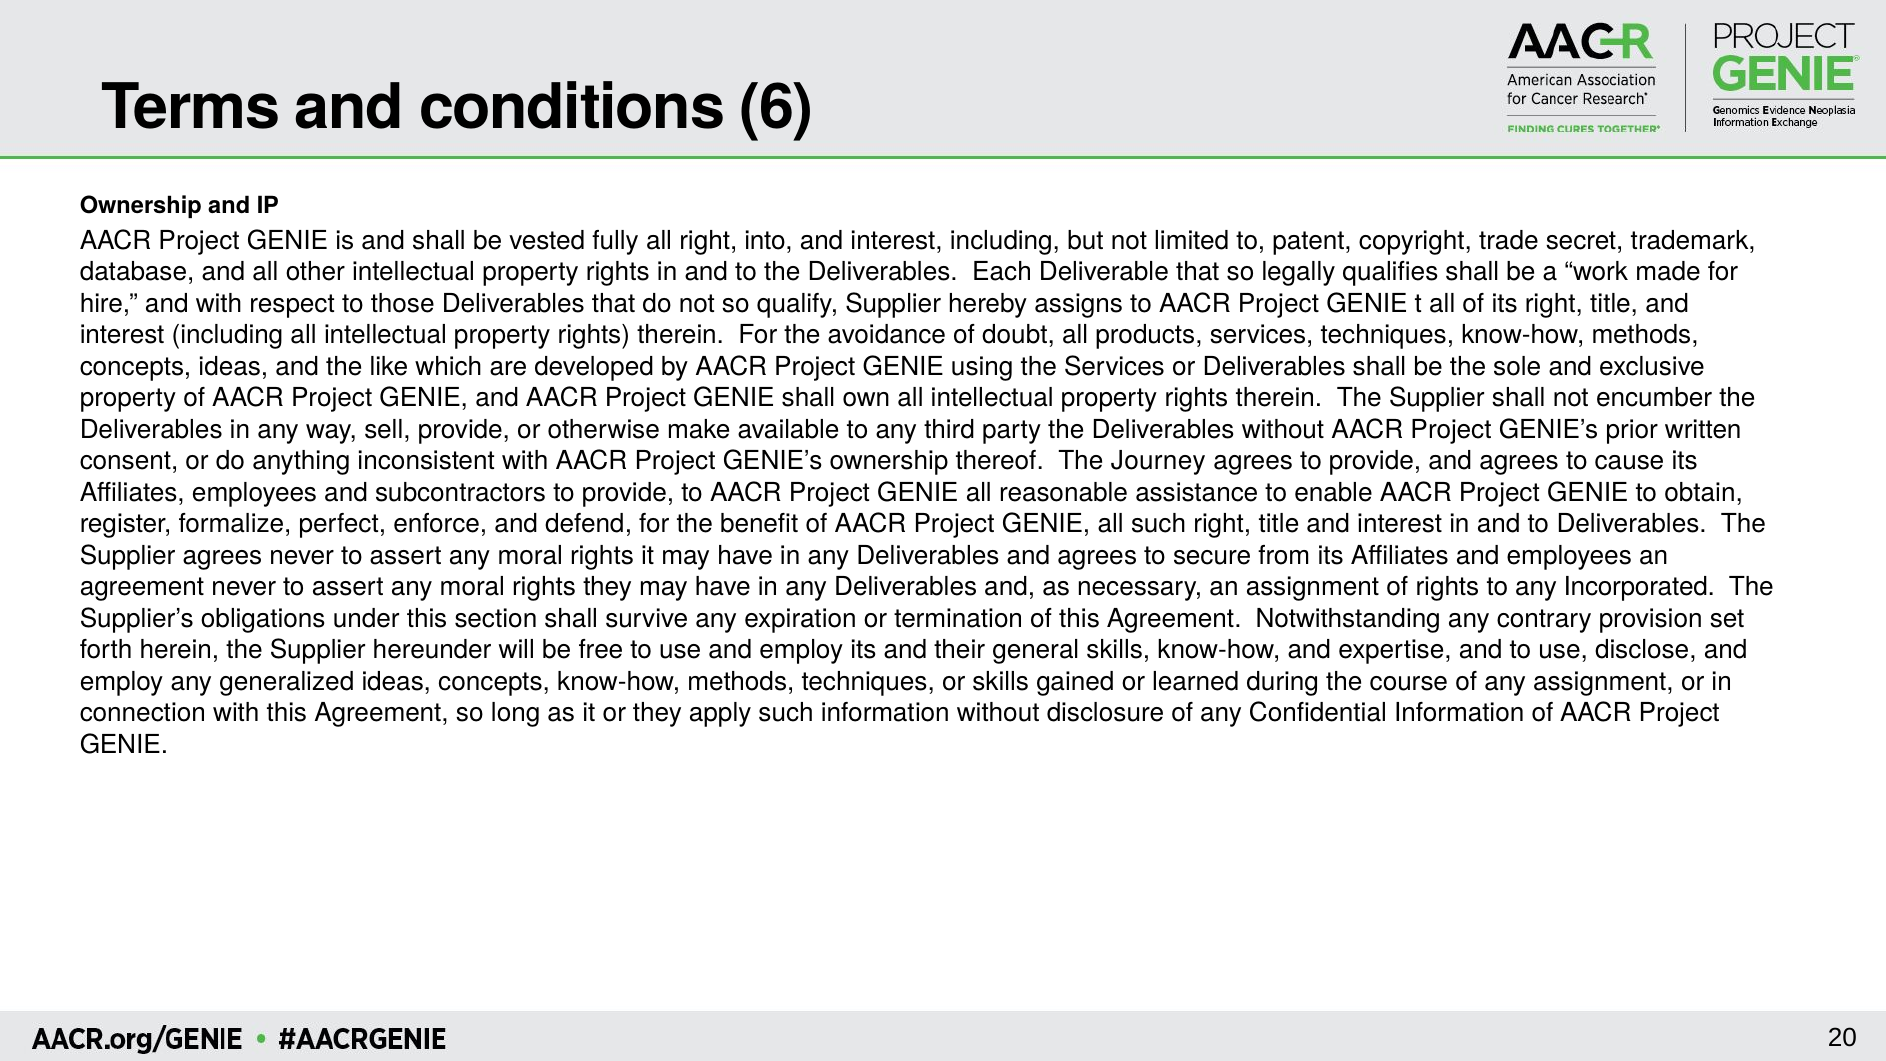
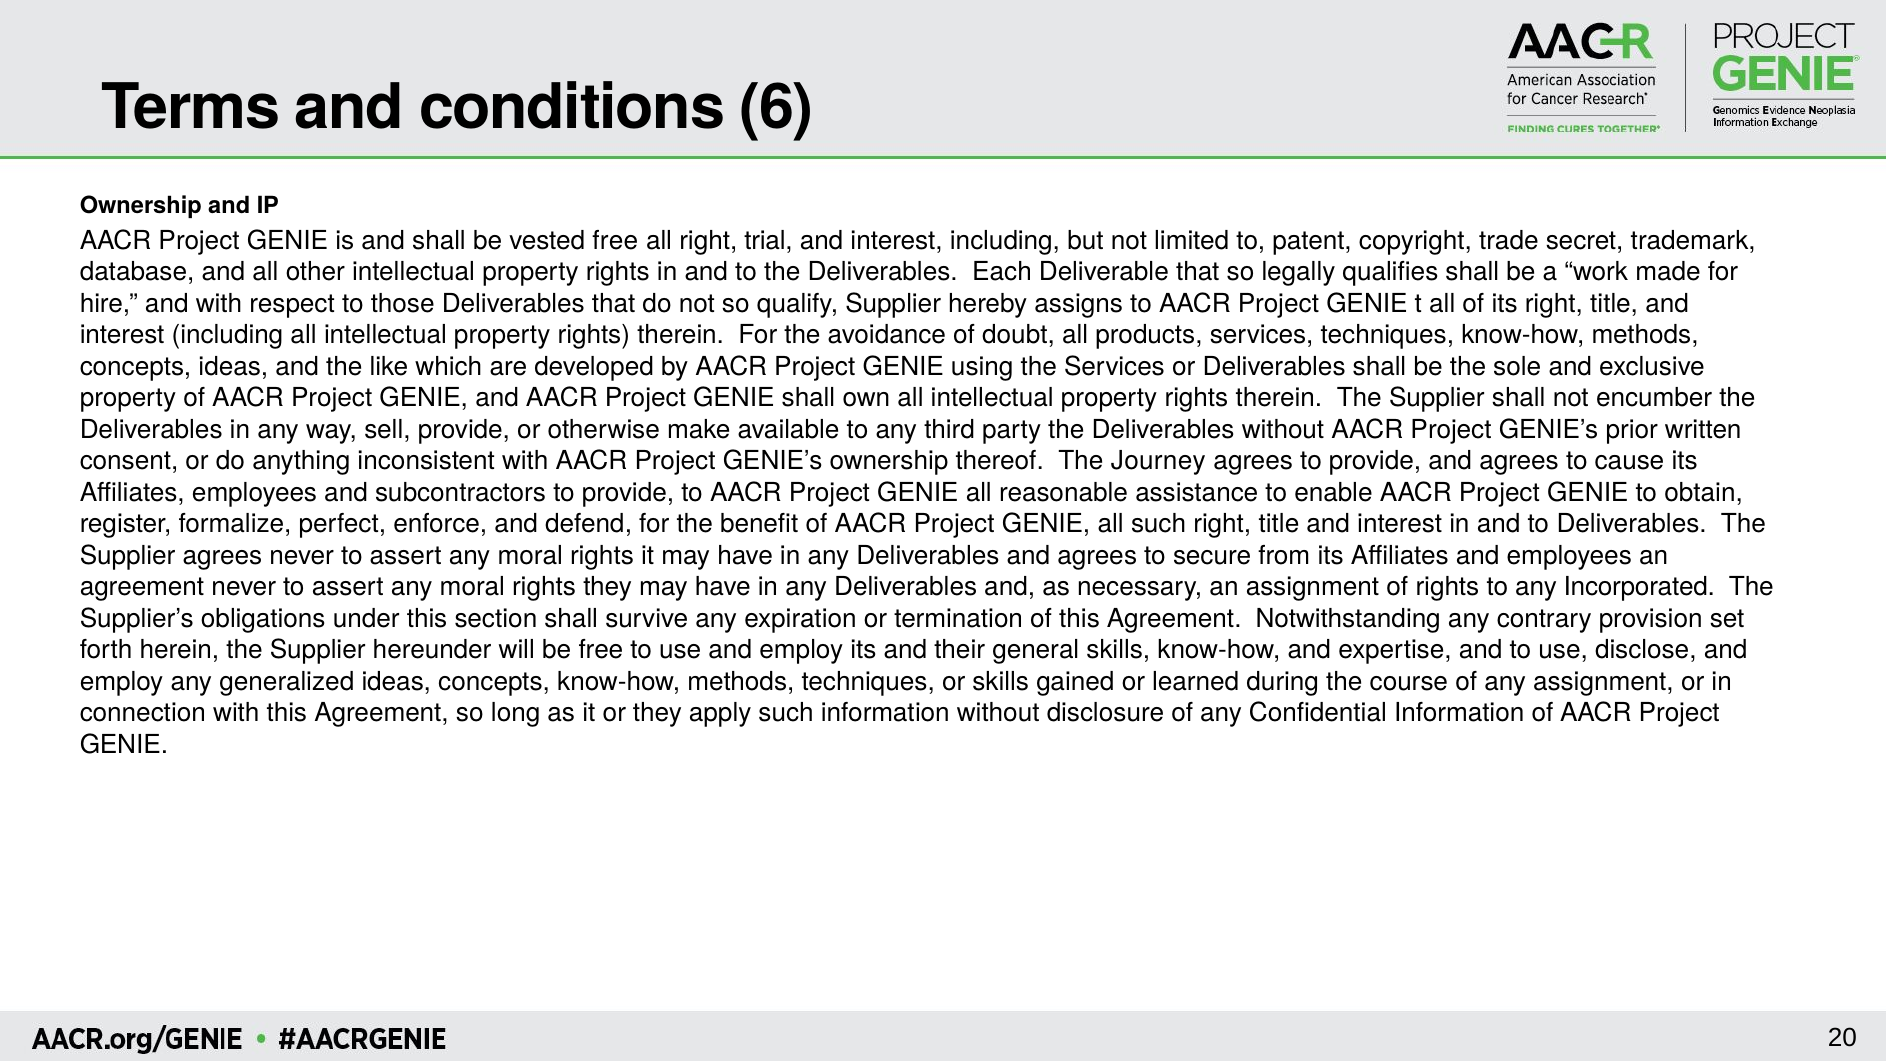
vested fully: fully -> free
into: into -> trial
